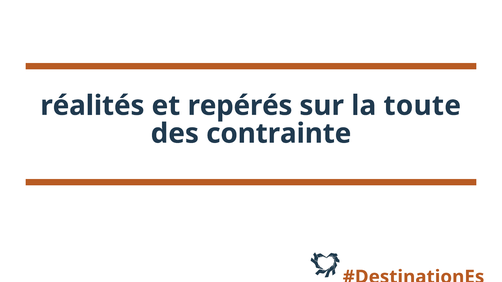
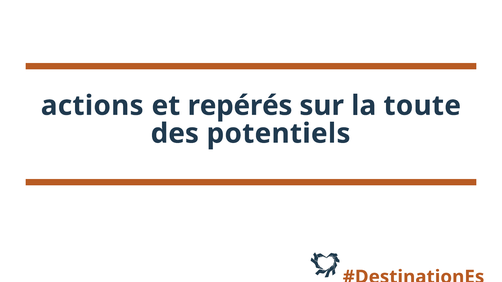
réalités: réalités -> actions
contrainte: contrainte -> potentiels
